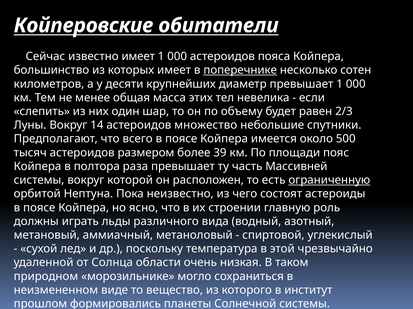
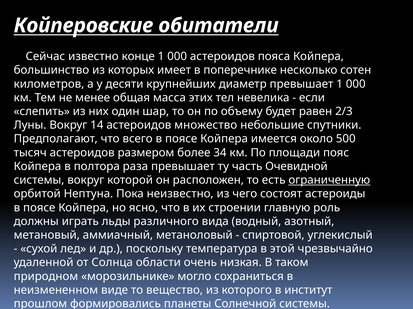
известно имеет: имеет -> конце
поперечнике underline: present -> none
39: 39 -> 34
Массивней: Массивней -> Очевидной
